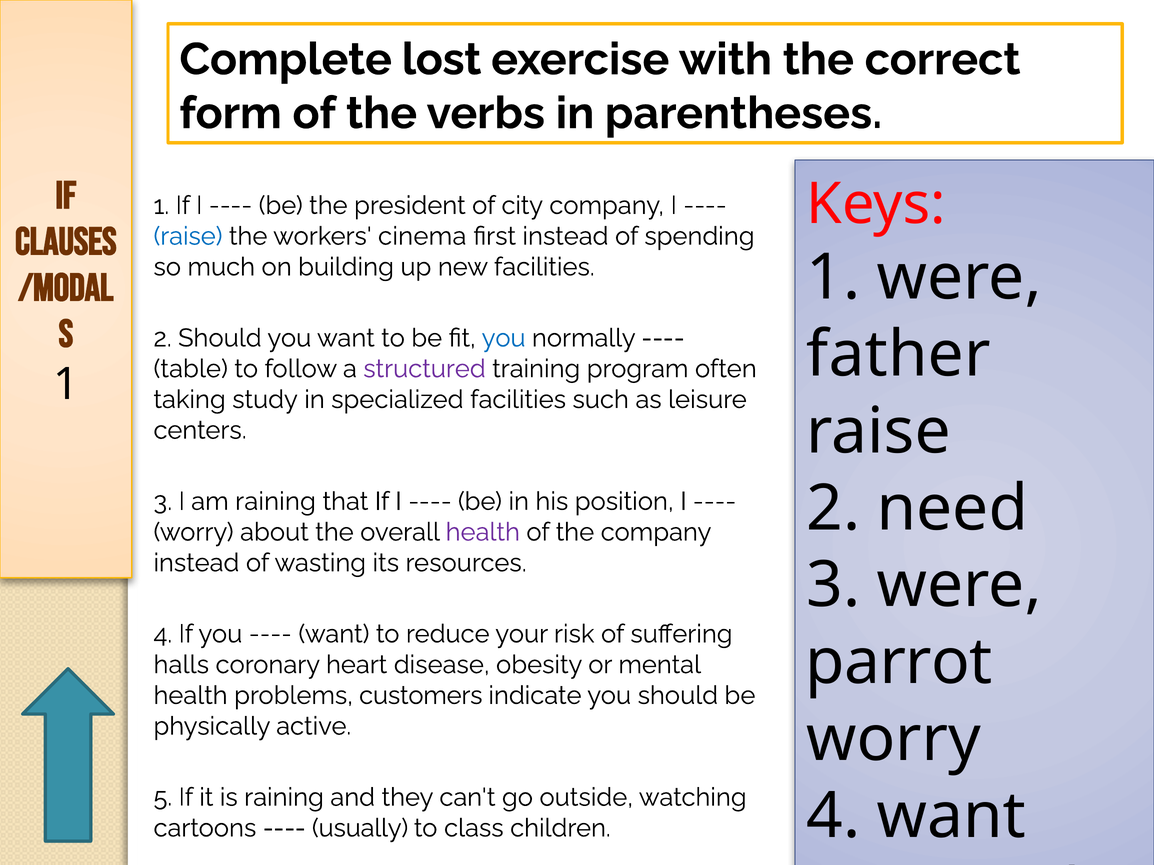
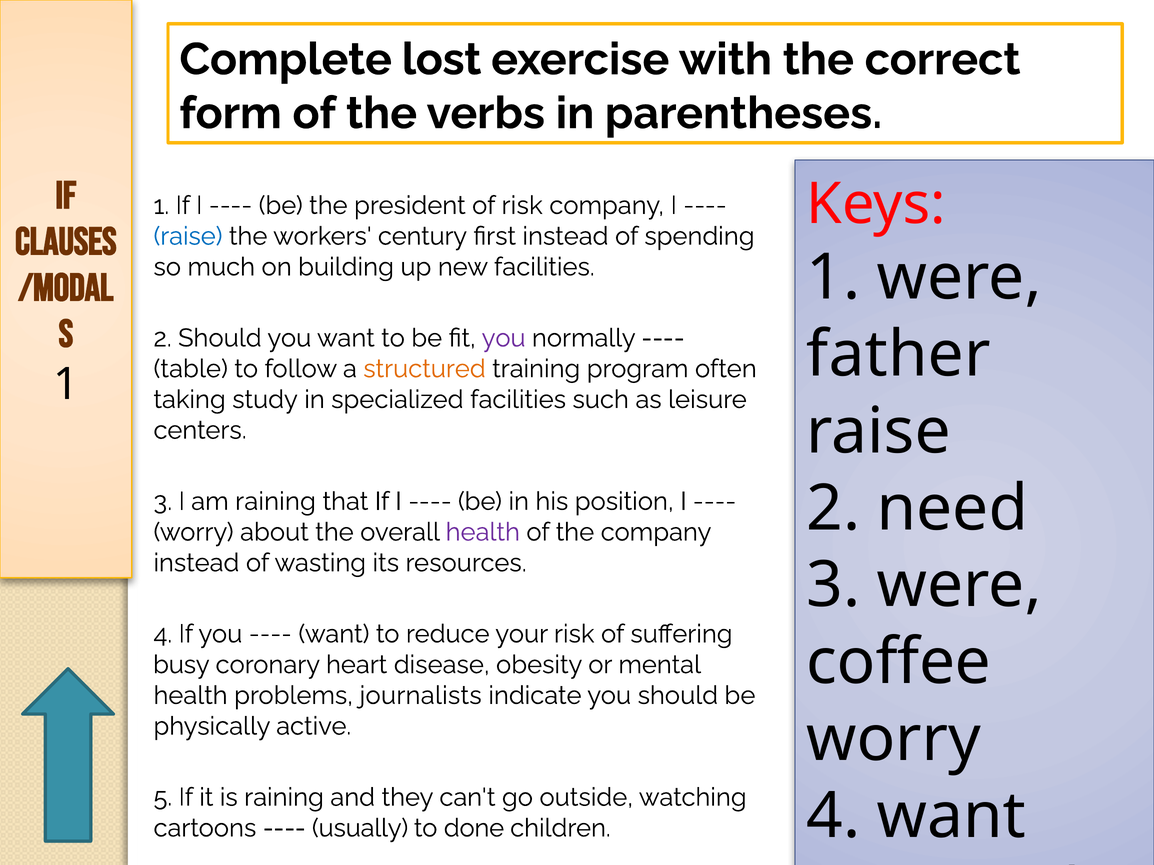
of city: city -> risk
cinema: cinema -> century
you at (504, 338) colour: blue -> purple
structured colour: purple -> orange
parrot: parrot -> coffee
halls: halls -> busy
customers: customers -> journalists
class: class -> done
